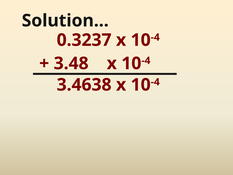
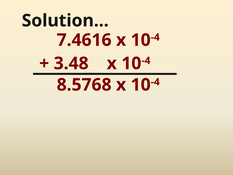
0.3237: 0.3237 -> 7.4616
3.4638: 3.4638 -> 8.5768
